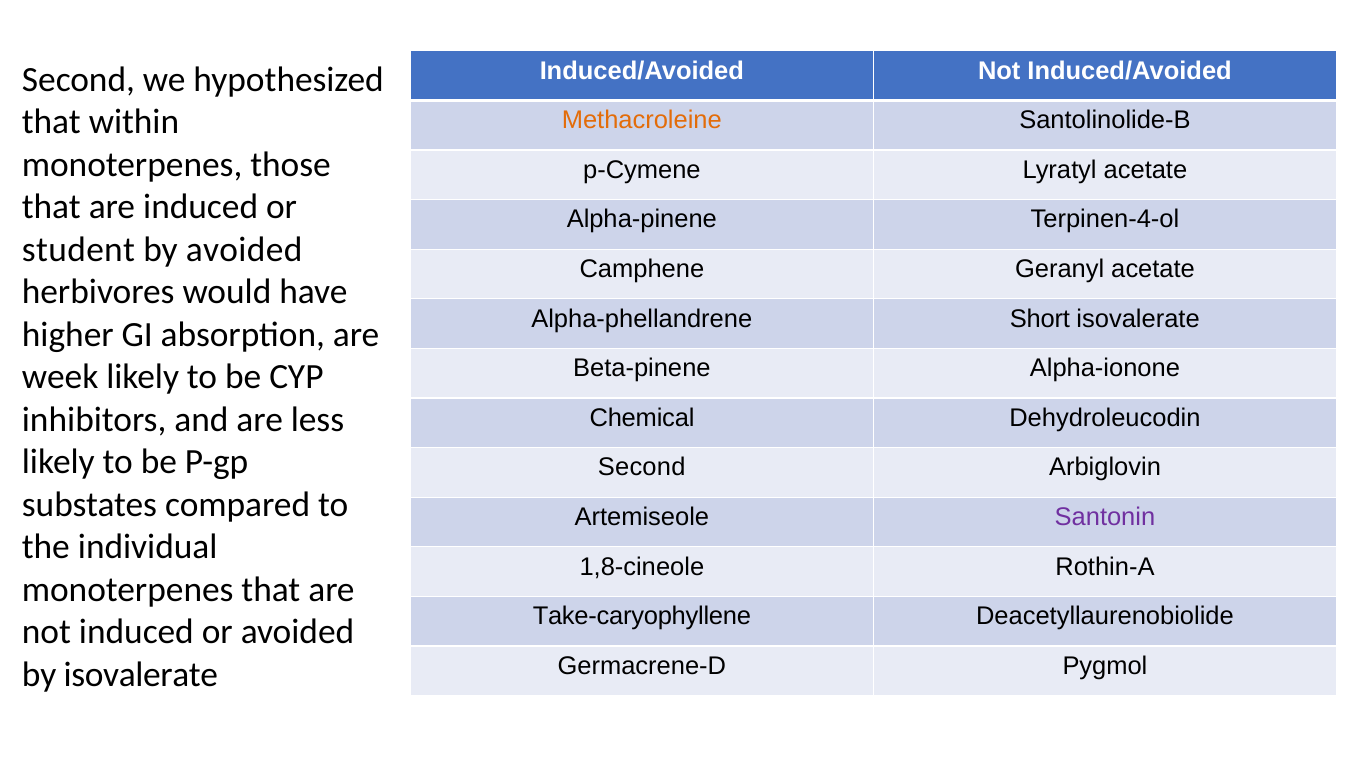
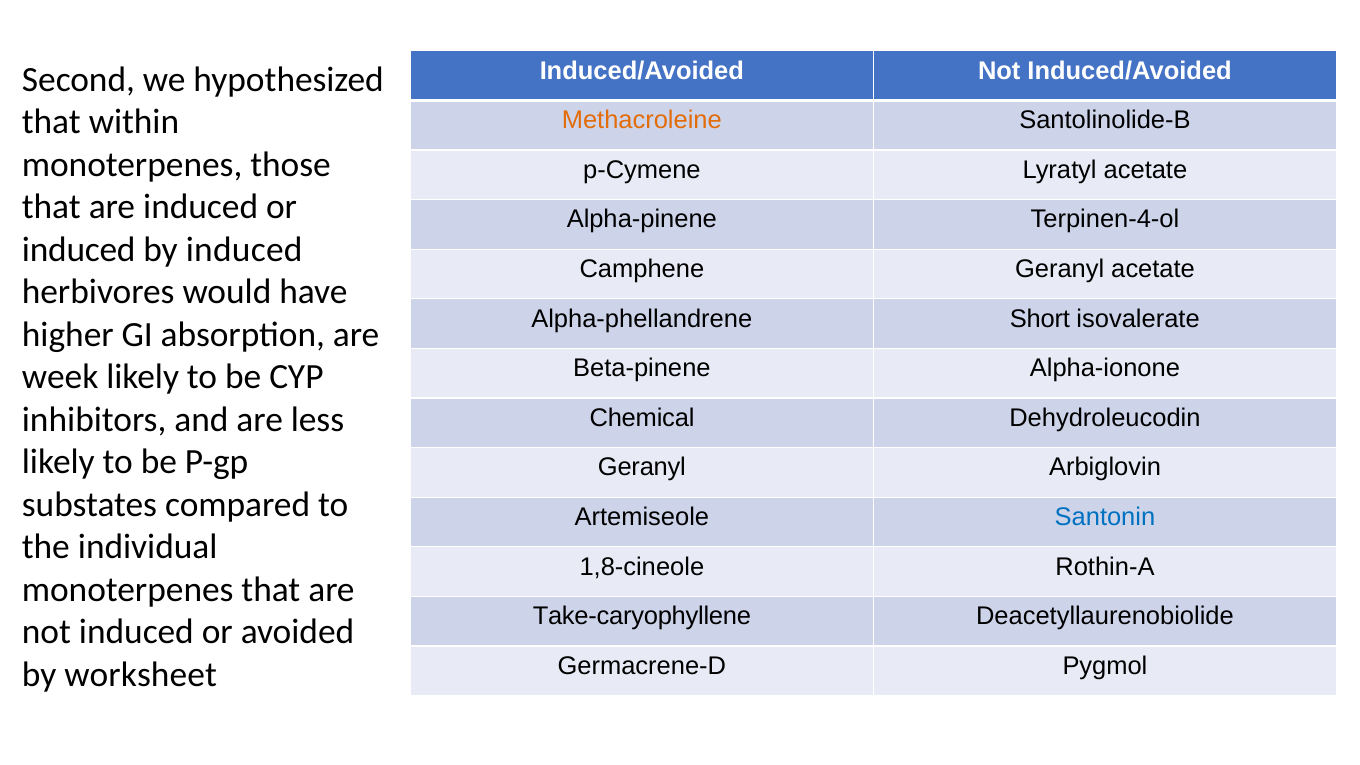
student at (78, 250): student -> induced
by avoided: avoided -> induced
Second at (642, 467): Second -> Geranyl
Santonin colour: purple -> blue
by isovalerate: isovalerate -> worksheet
